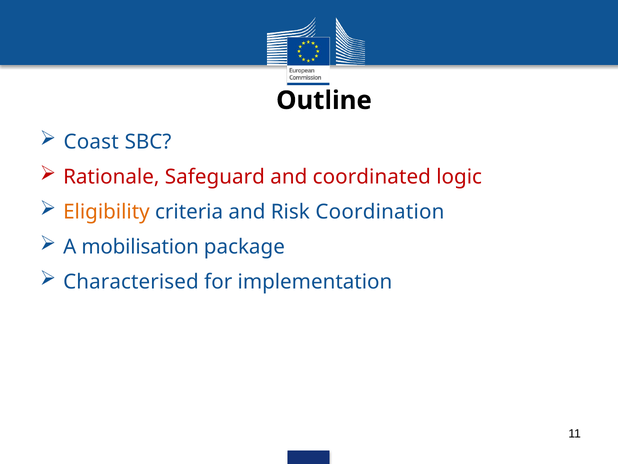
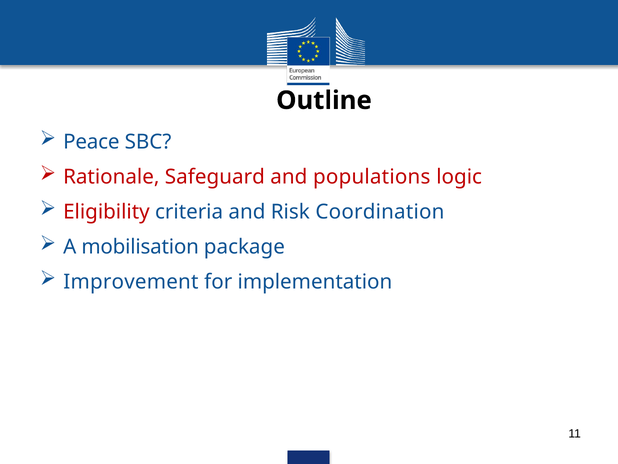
Coast: Coast -> Peace
coordinated: coordinated -> populations
Eligibility colour: orange -> red
Characterised: Characterised -> Improvement
